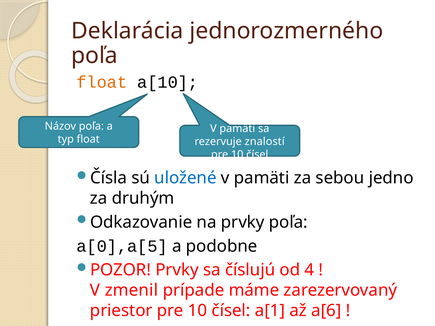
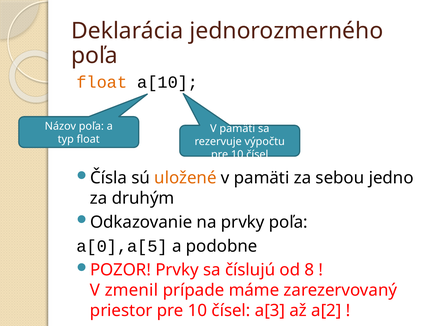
znalostí: znalostí -> výpočtu
uložené colour: blue -> orange
4: 4 -> 8
a[1: a[1 -> a[3
a[6: a[6 -> a[2
